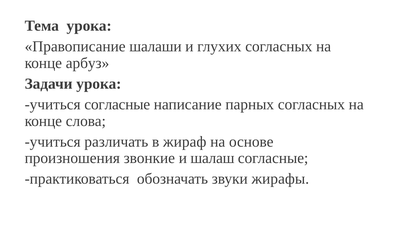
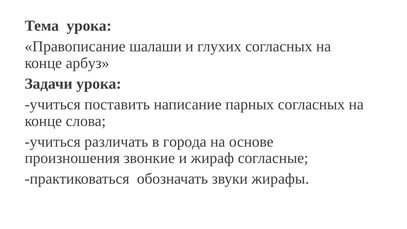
учиться согласные: согласные -> поставить
жираф: жираф -> города
шалаш: шалаш -> жираф
